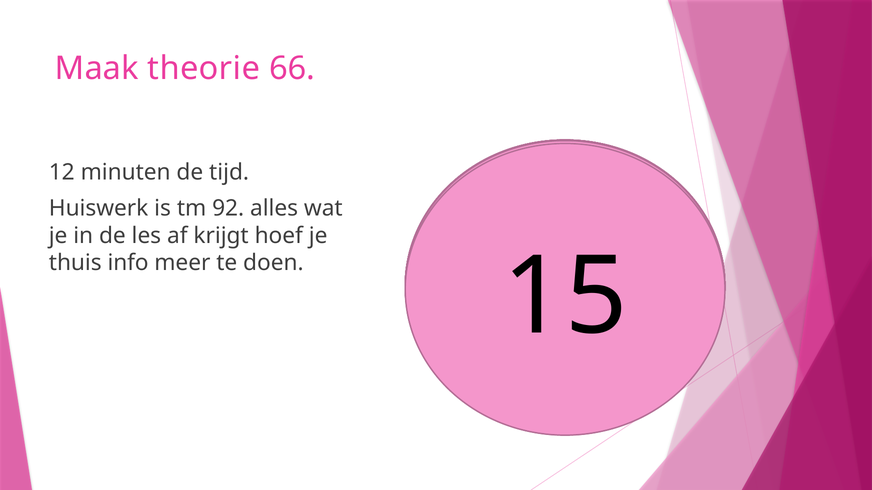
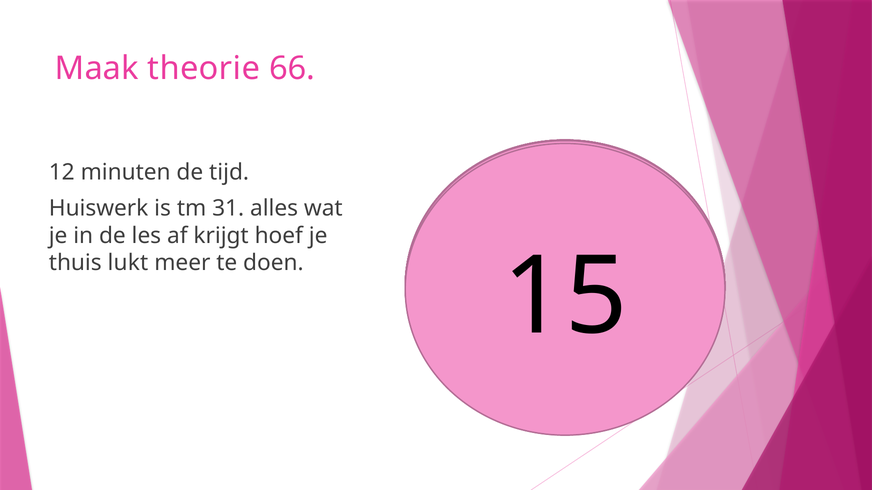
92: 92 -> 31
info: info -> lukt
